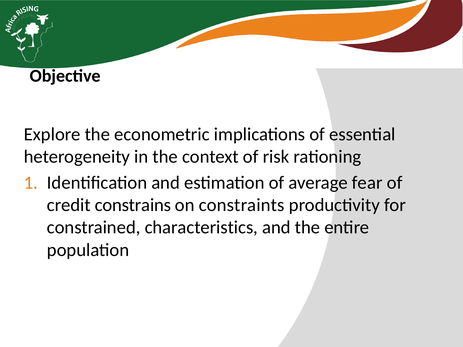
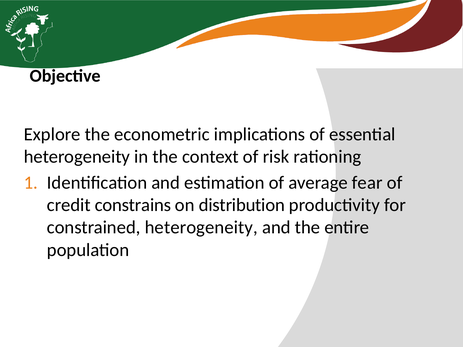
constraints: constraints -> distribution
constrained characteristics: characteristics -> heterogeneity
